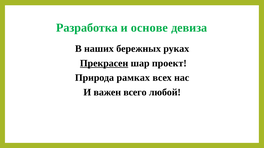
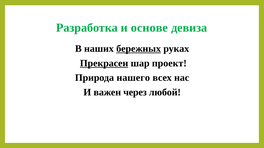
бережных underline: none -> present
рамках: рамках -> нашего
всего: всего -> через
